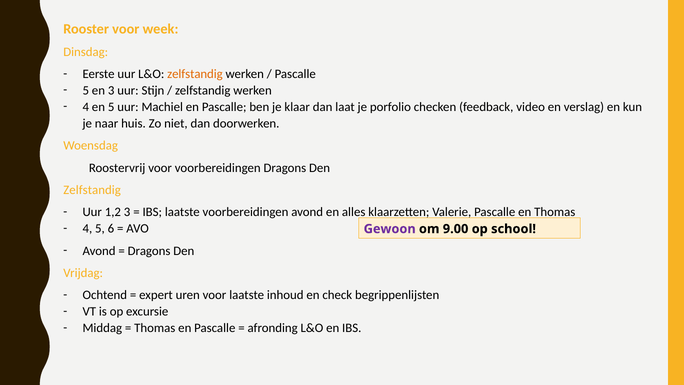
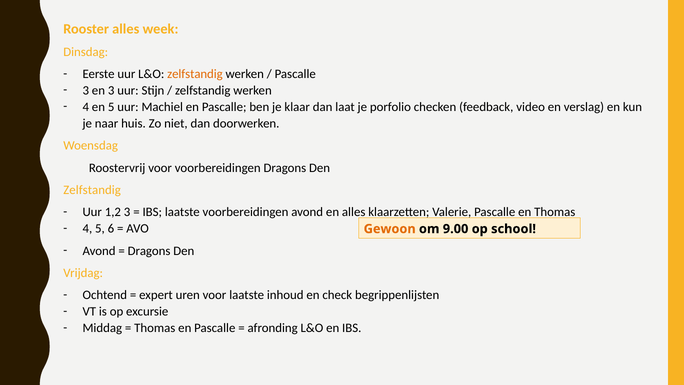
Rooster voor: voor -> alles
5 at (86, 90): 5 -> 3
Gewoon colour: purple -> orange
